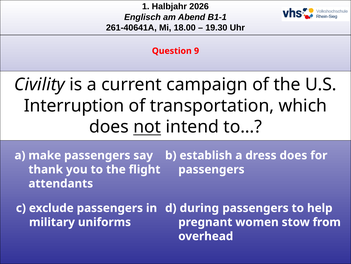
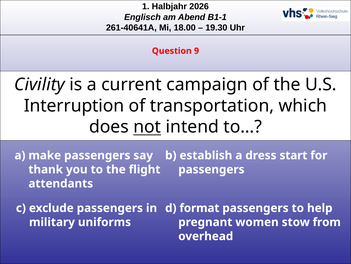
dress does: does -> start
during: during -> format
